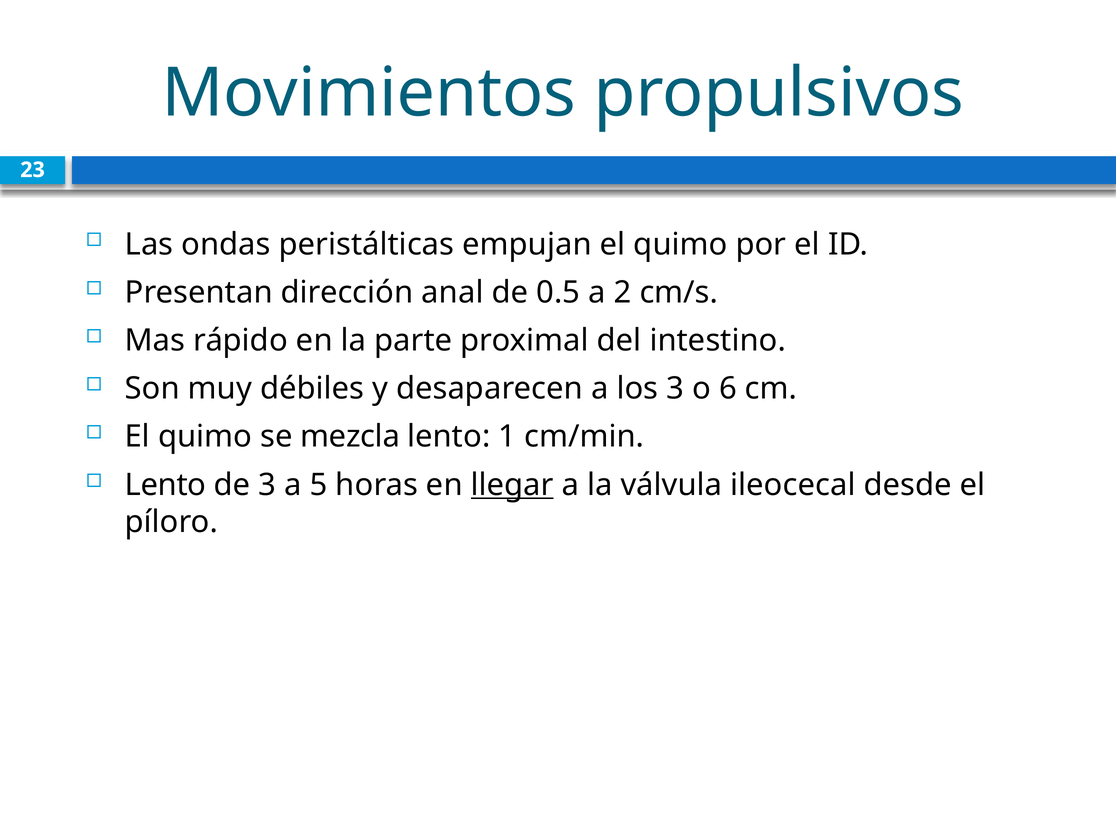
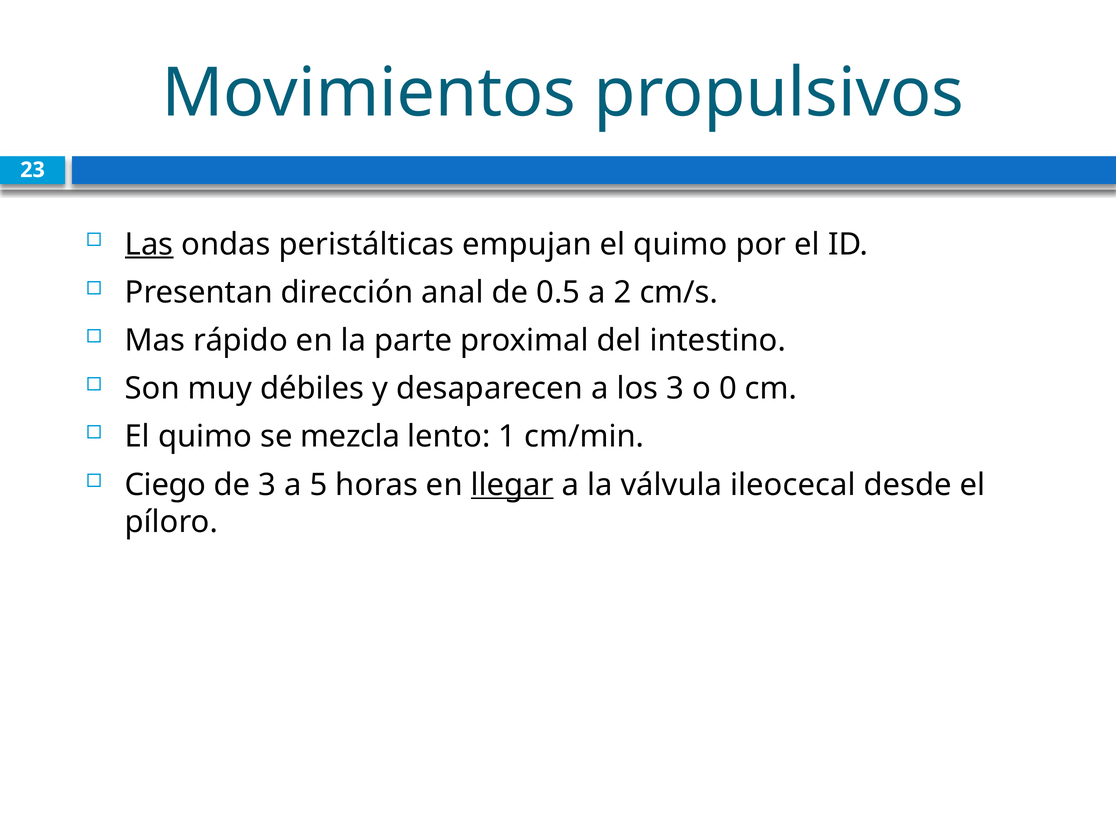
Las underline: none -> present
6: 6 -> 0
Lento at (165, 485): Lento -> Ciego
